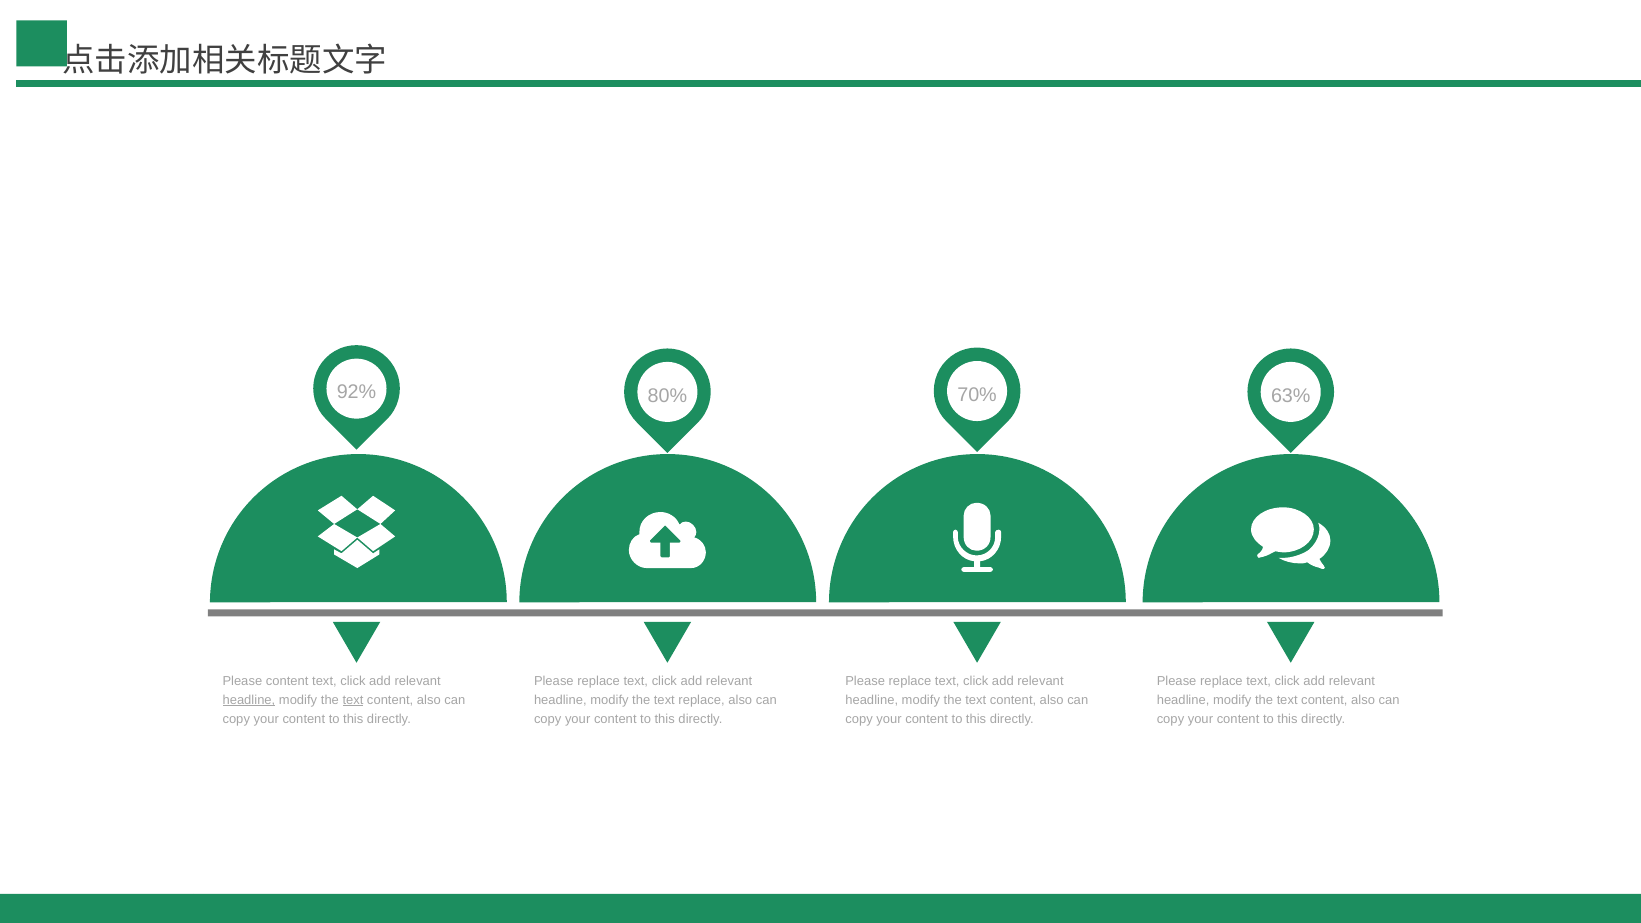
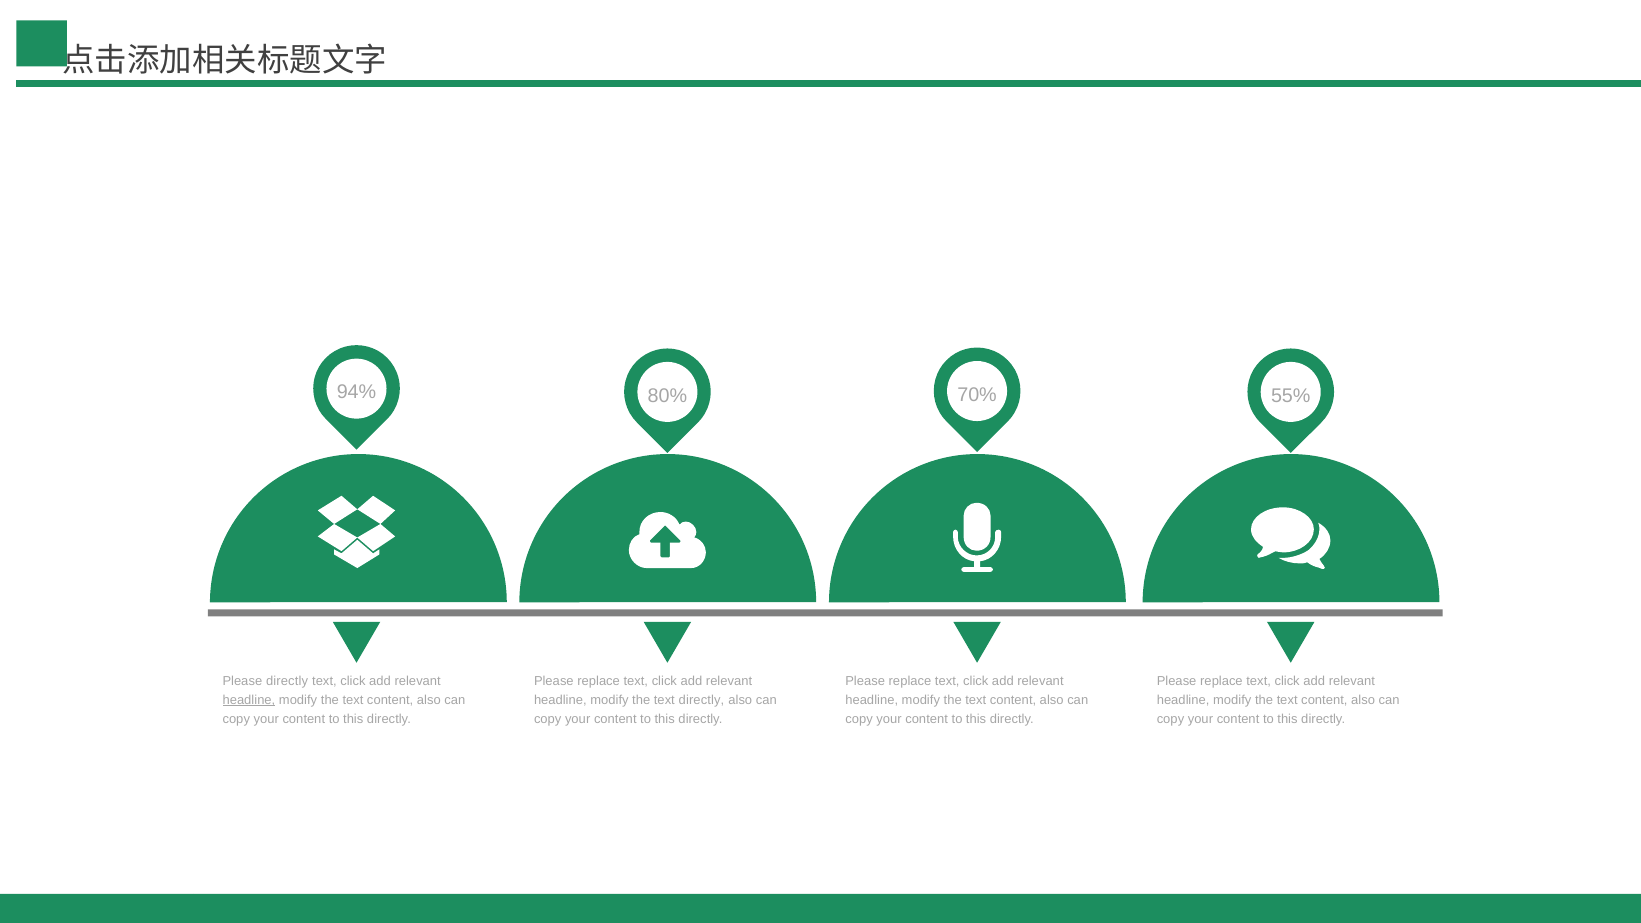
92%: 92% -> 94%
63%: 63% -> 55%
Please content: content -> directly
text at (353, 700) underline: present -> none
text replace: replace -> directly
